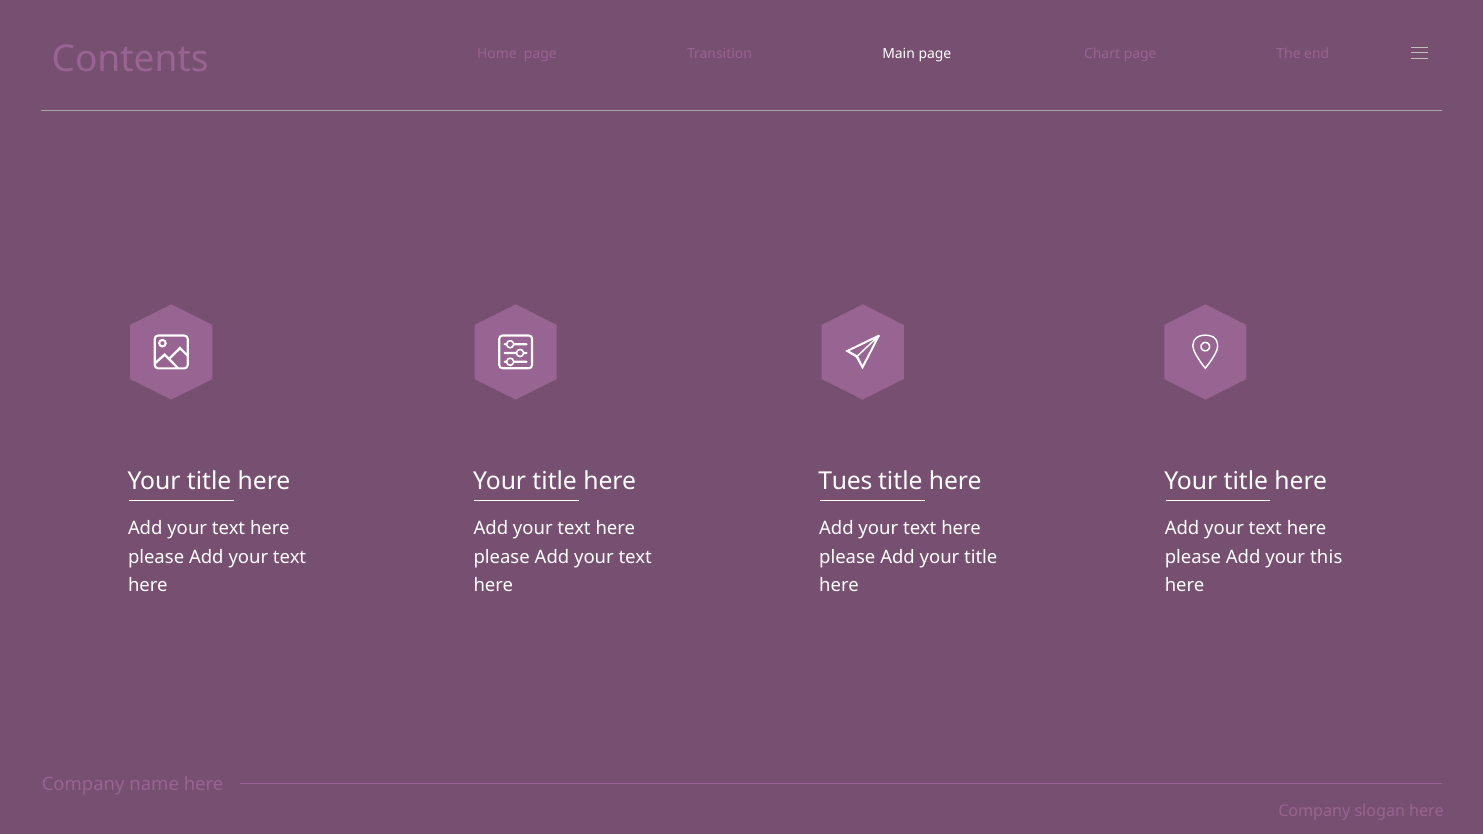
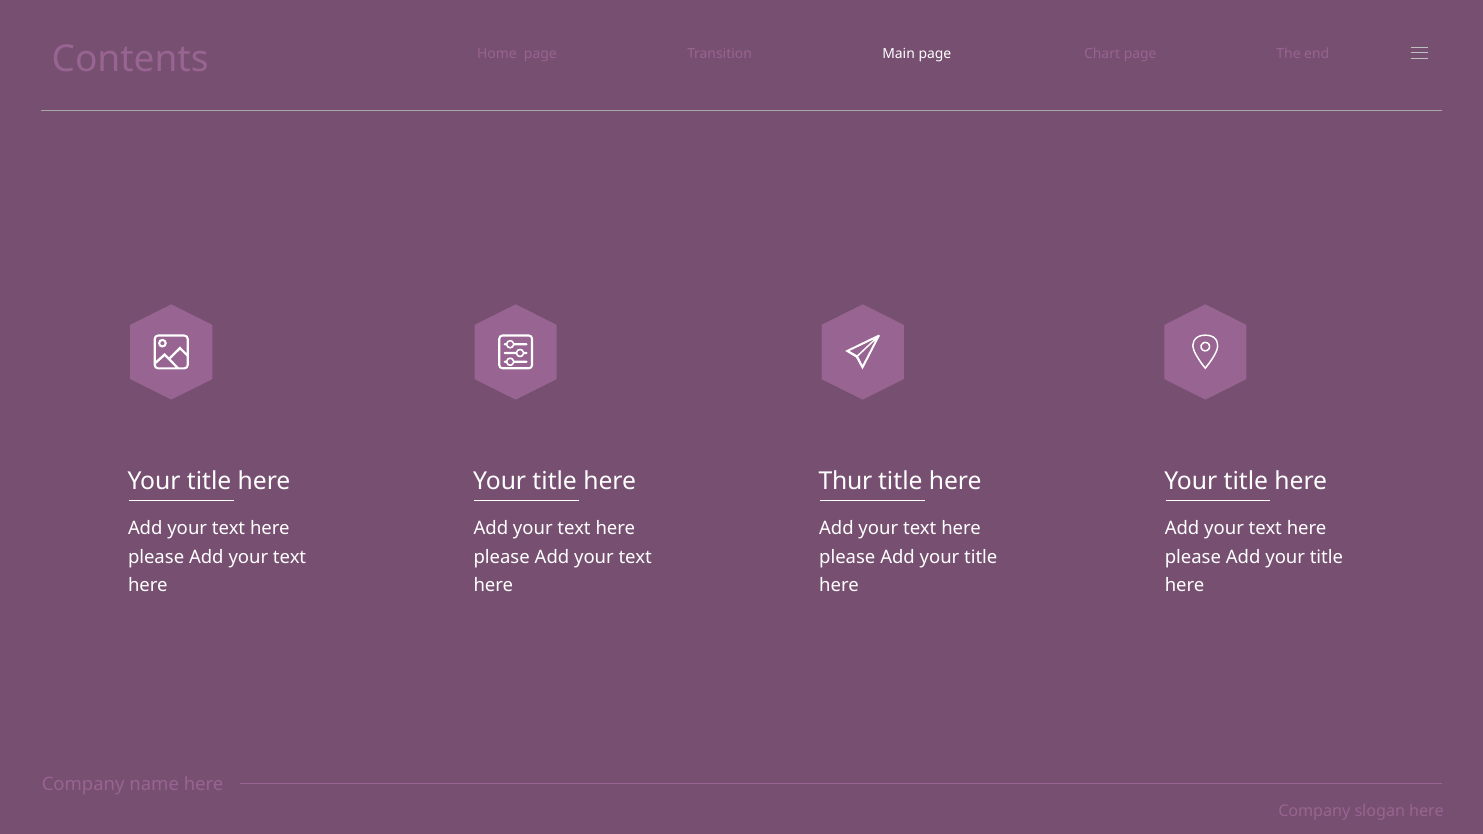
Tues: Tues -> Thur
this at (1326, 557): this -> title
